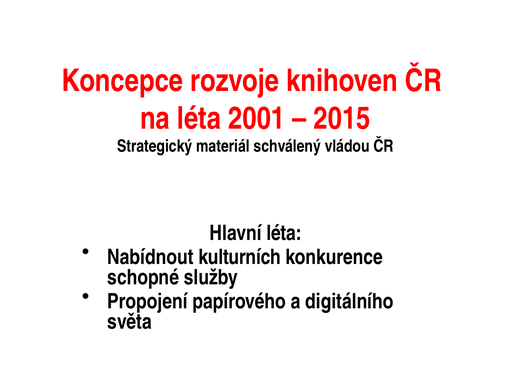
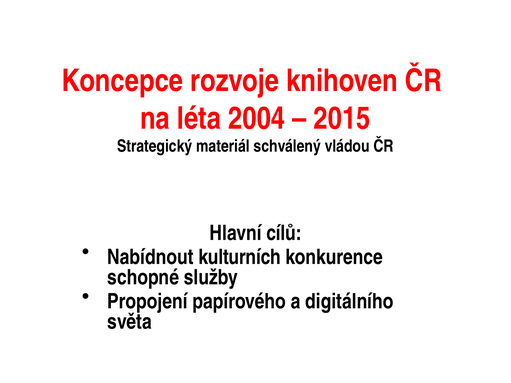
2001: 2001 -> 2004
Hlavní léta: léta -> cílů
